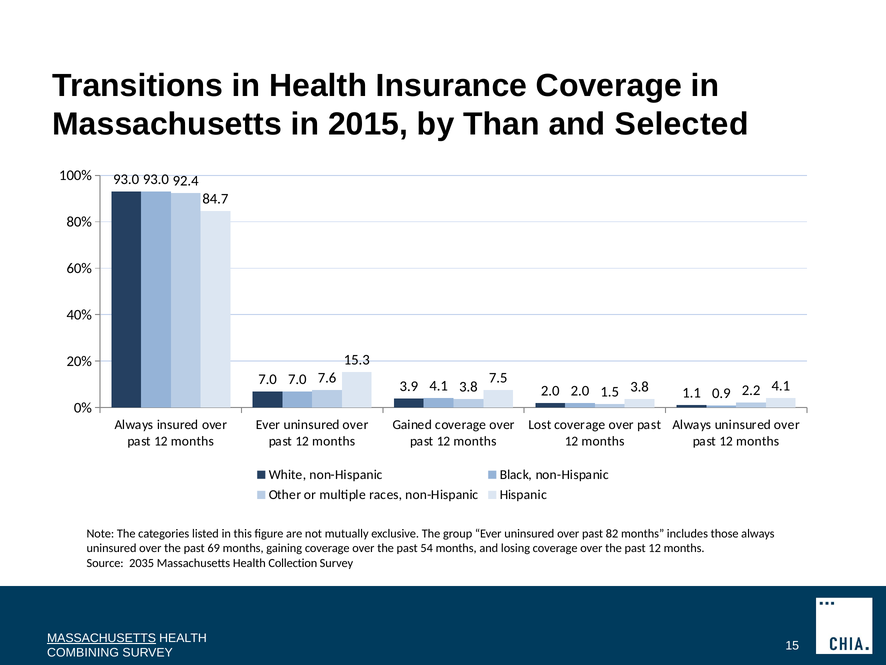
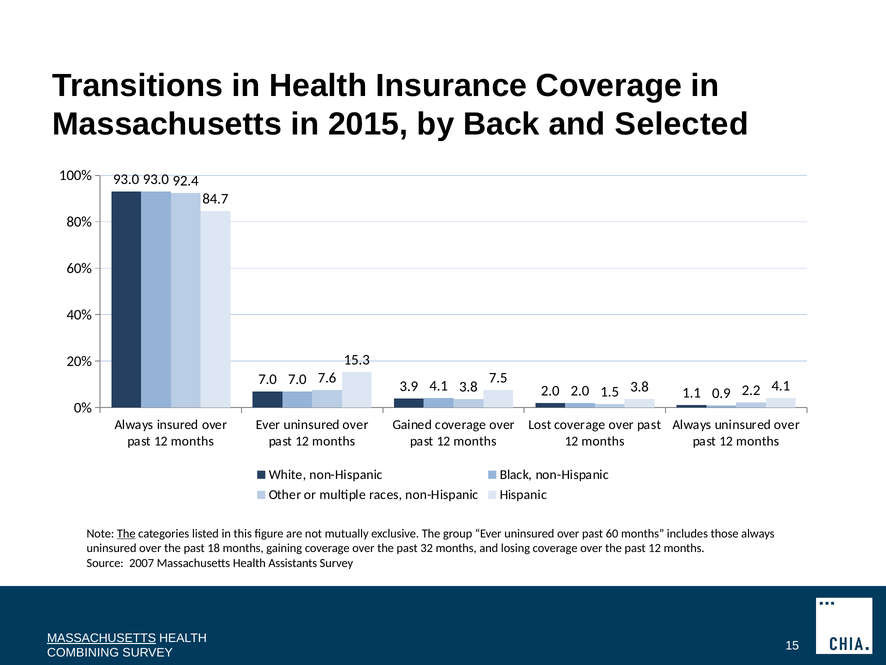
Than: Than -> Back
The at (126, 533) underline: none -> present
82: 82 -> 60
69: 69 -> 18
54: 54 -> 32
2035: 2035 -> 2007
Collection: Collection -> Assistants
